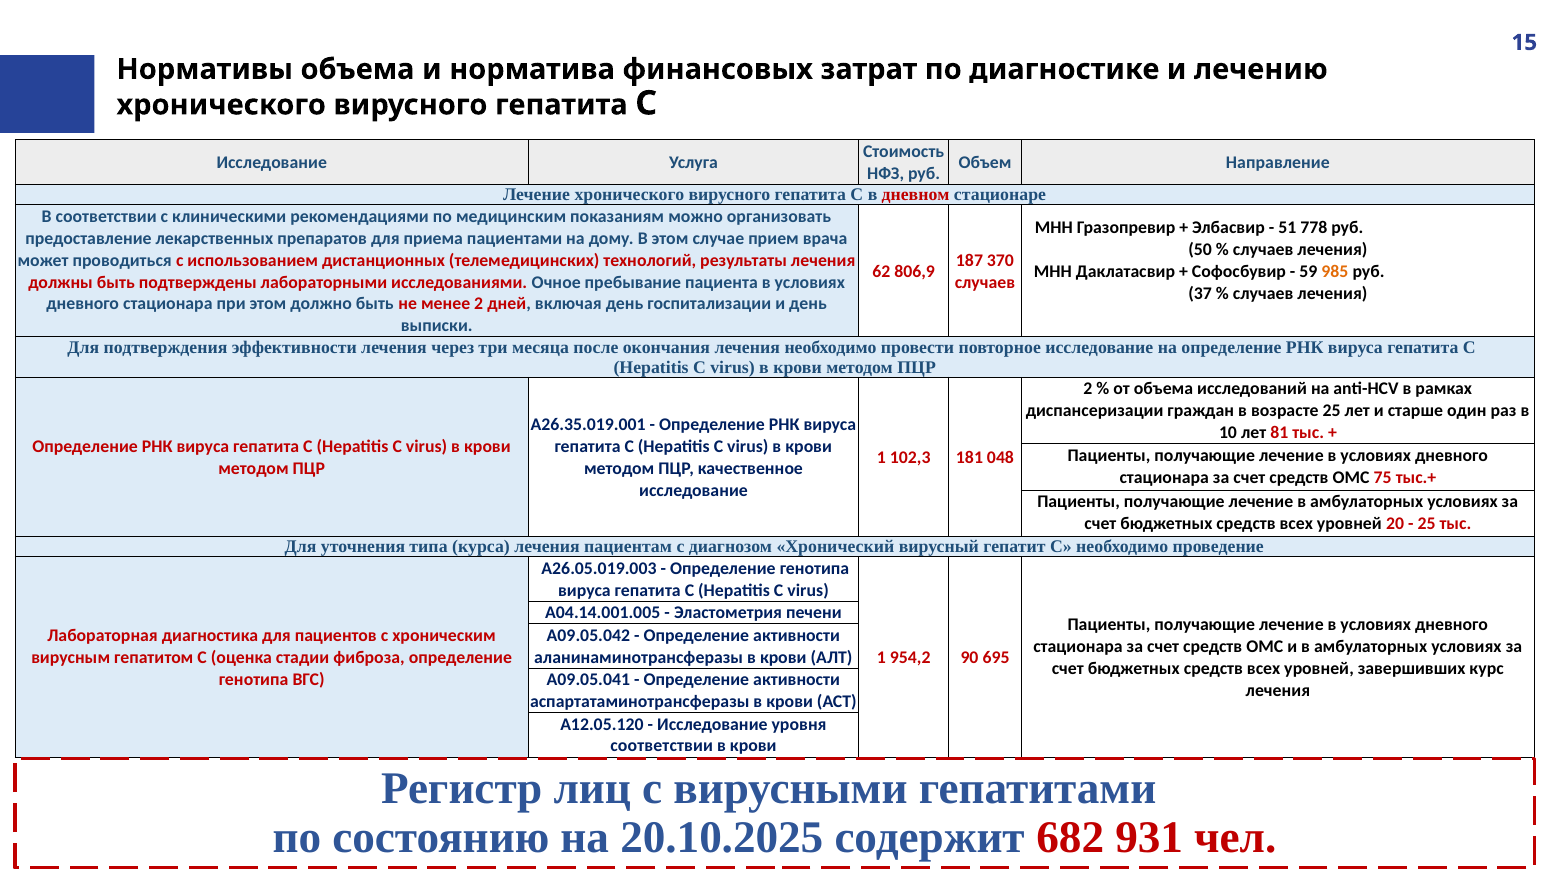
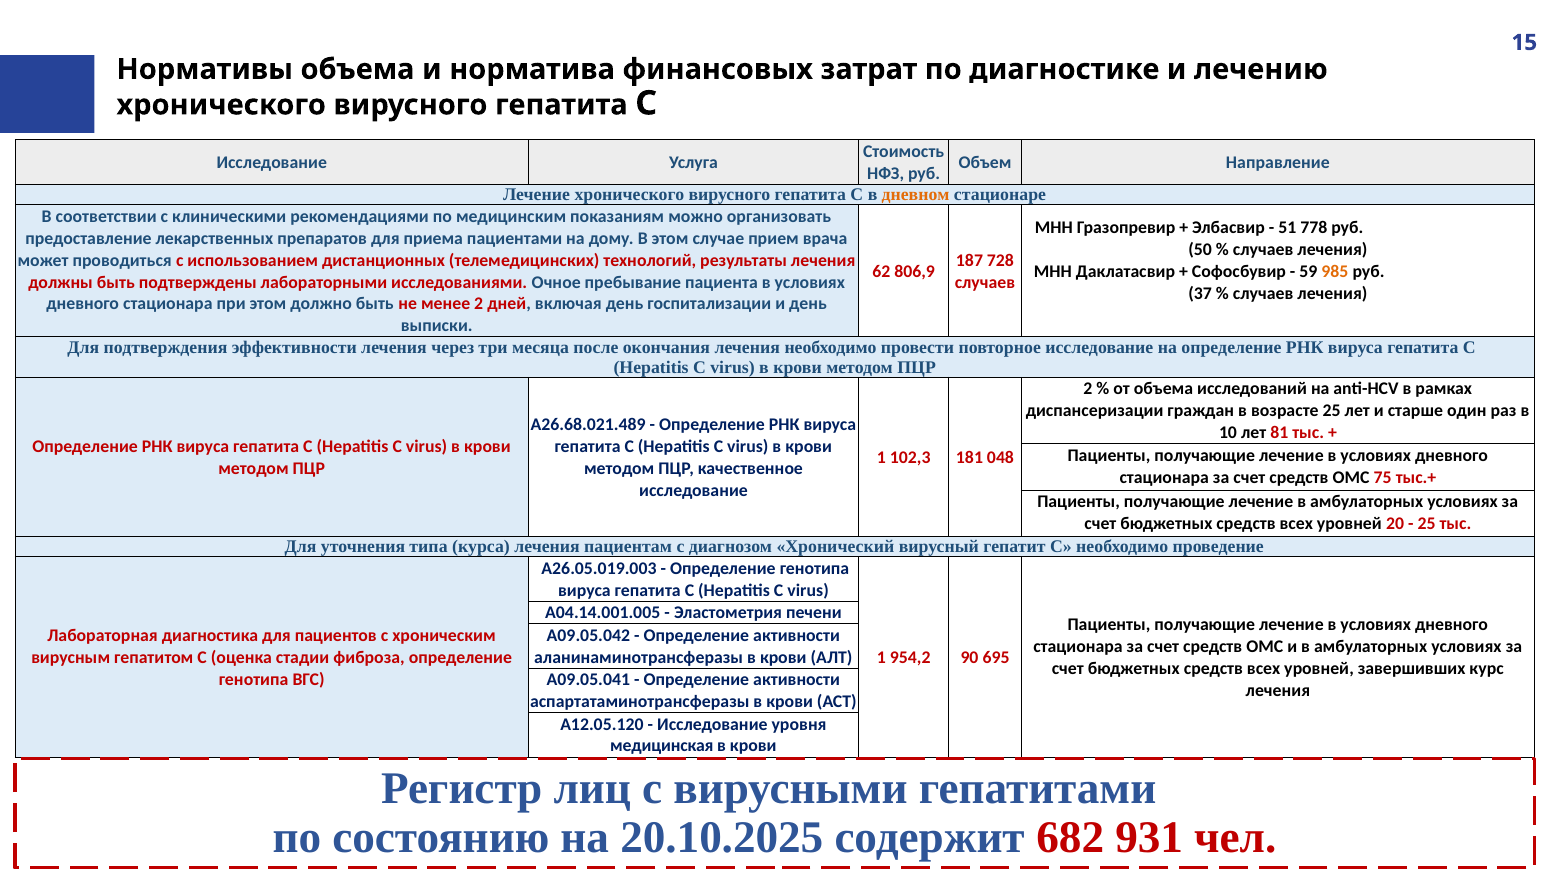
дневном colour: red -> orange
370: 370 -> 728
A26.35.019.001: A26.35.019.001 -> A26.68.021.489
соответствии at (662, 746): соответствии -> медицинская
